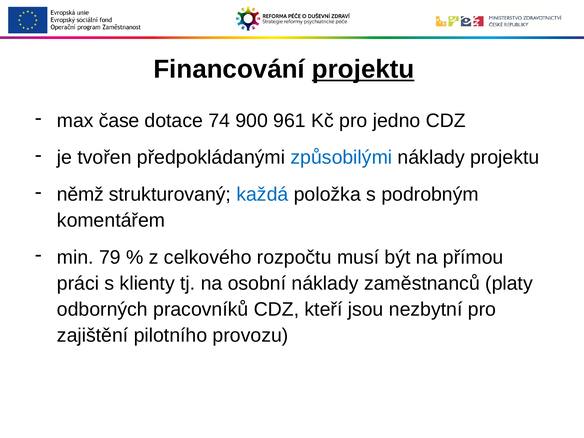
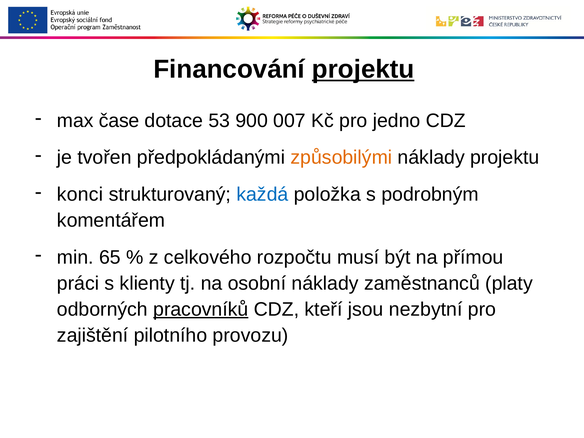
74: 74 -> 53
961: 961 -> 007
způsobilými colour: blue -> orange
němž: němž -> konci
79: 79 -> 65
pracovníků underline: none -> present
